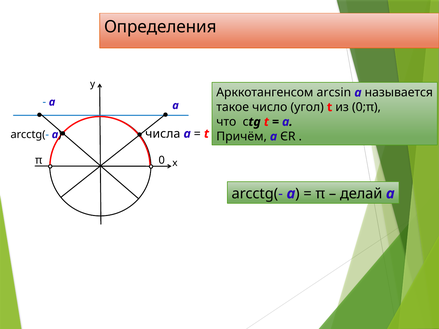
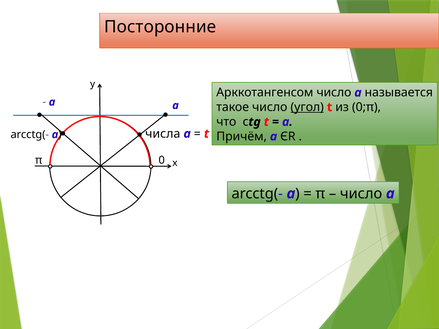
Определения: Определения -> Посторонние
Арккотангенсом arcsin: arcsin -> число
угол underline: none -> present
делай at (361, 194): делай -> число
